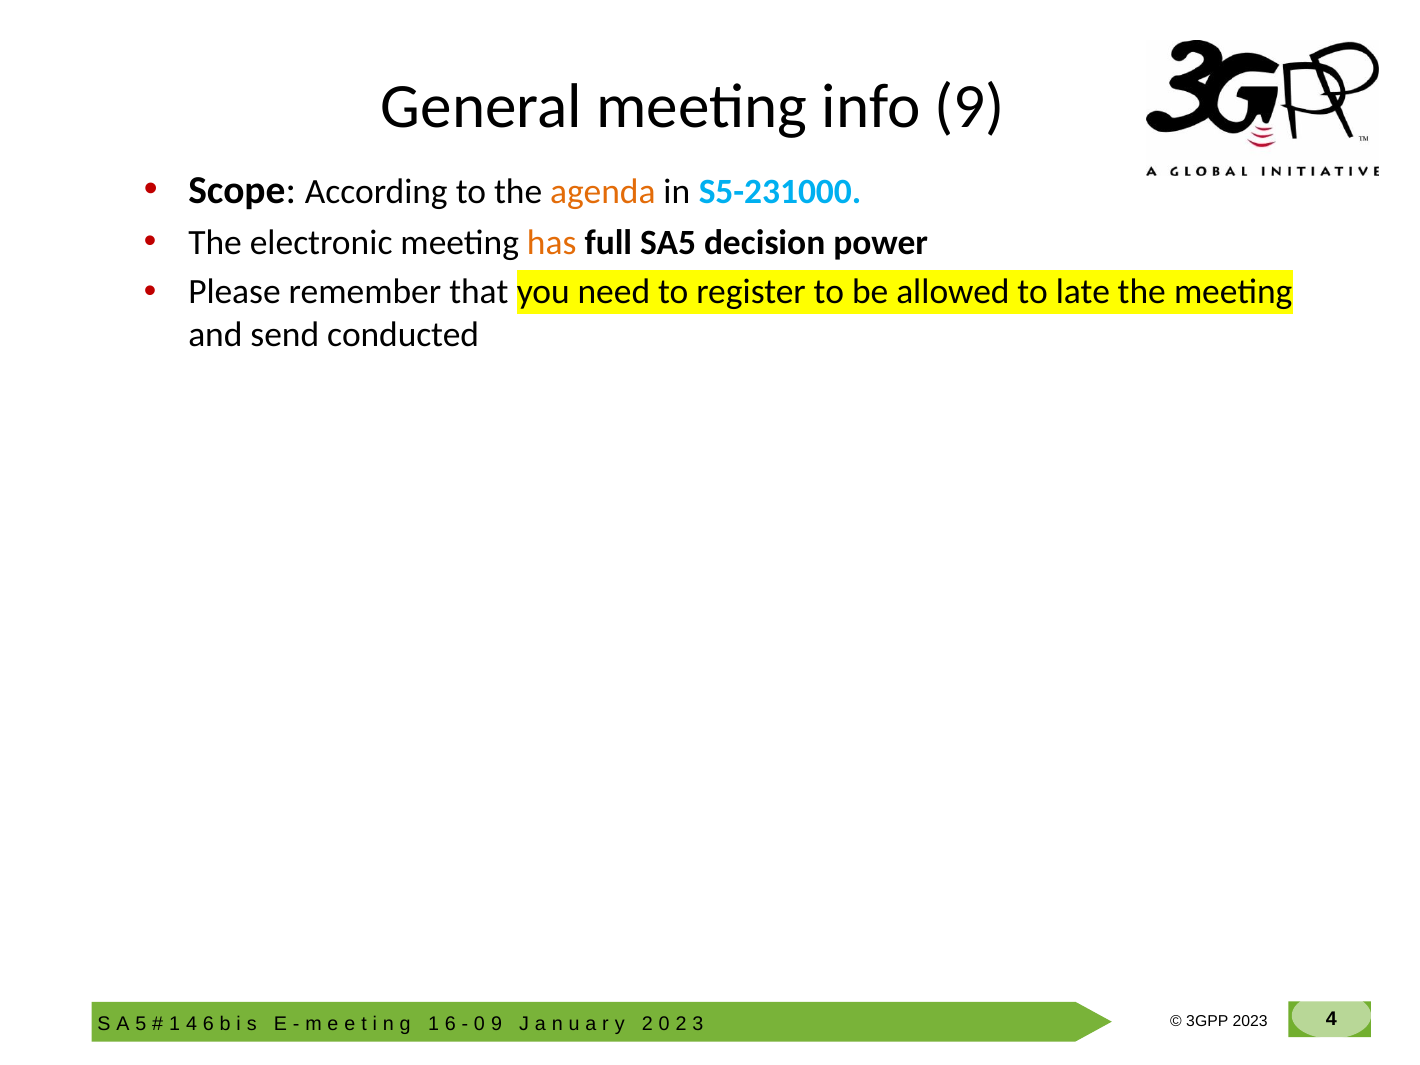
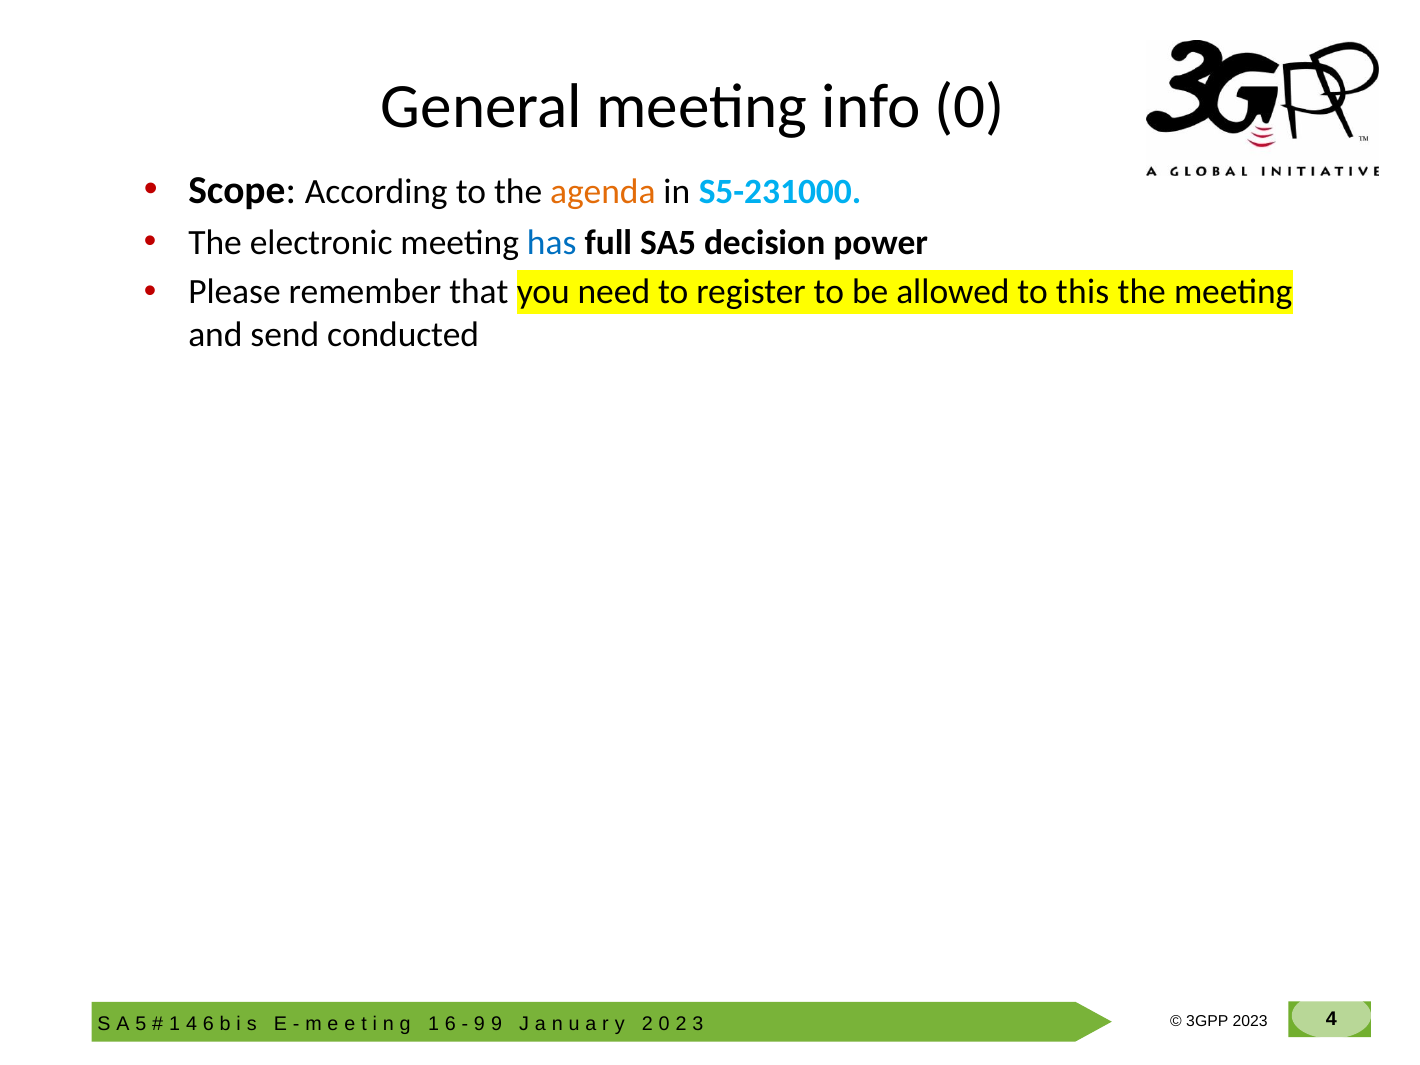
info 9: 9 -> 0
has colour: orange -> blue
late: late -> this
0 at (479, 1024): 0 -> 9
